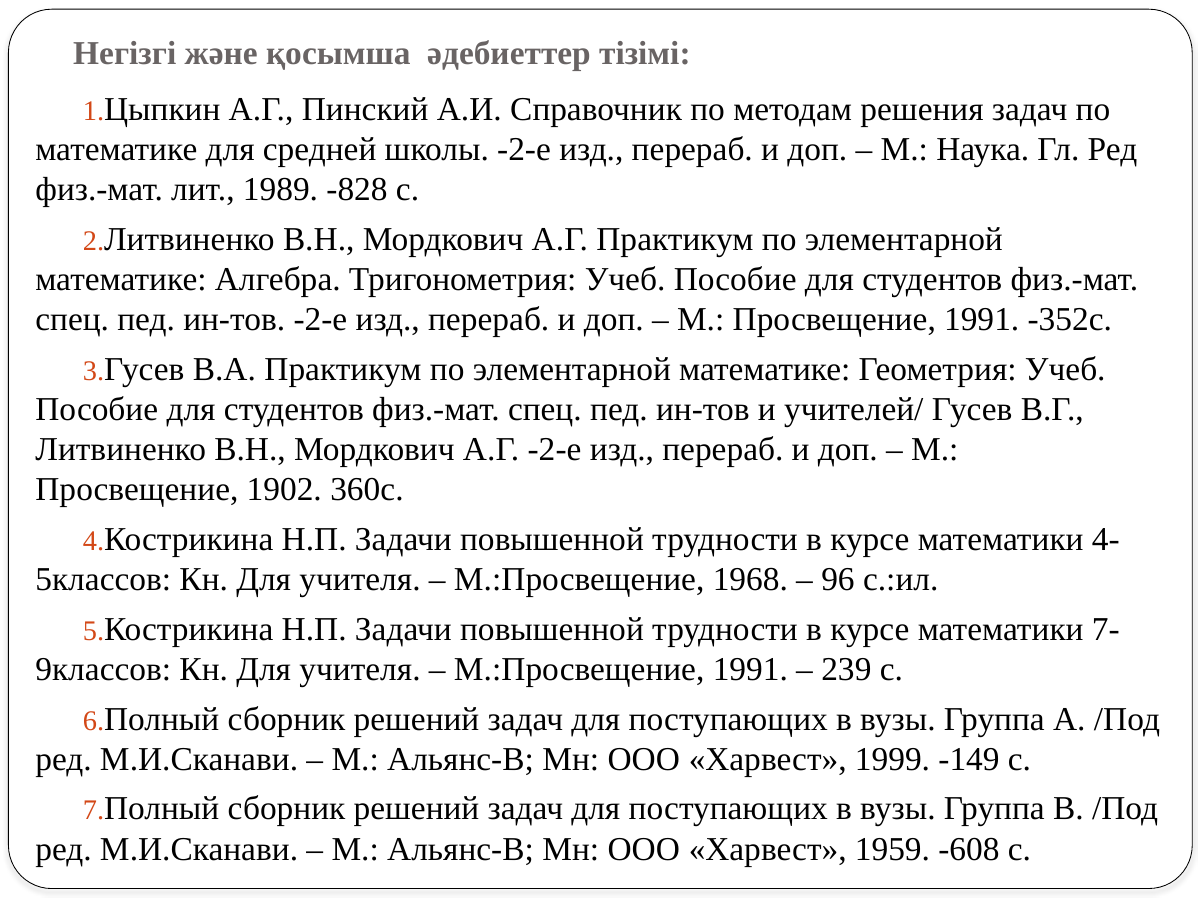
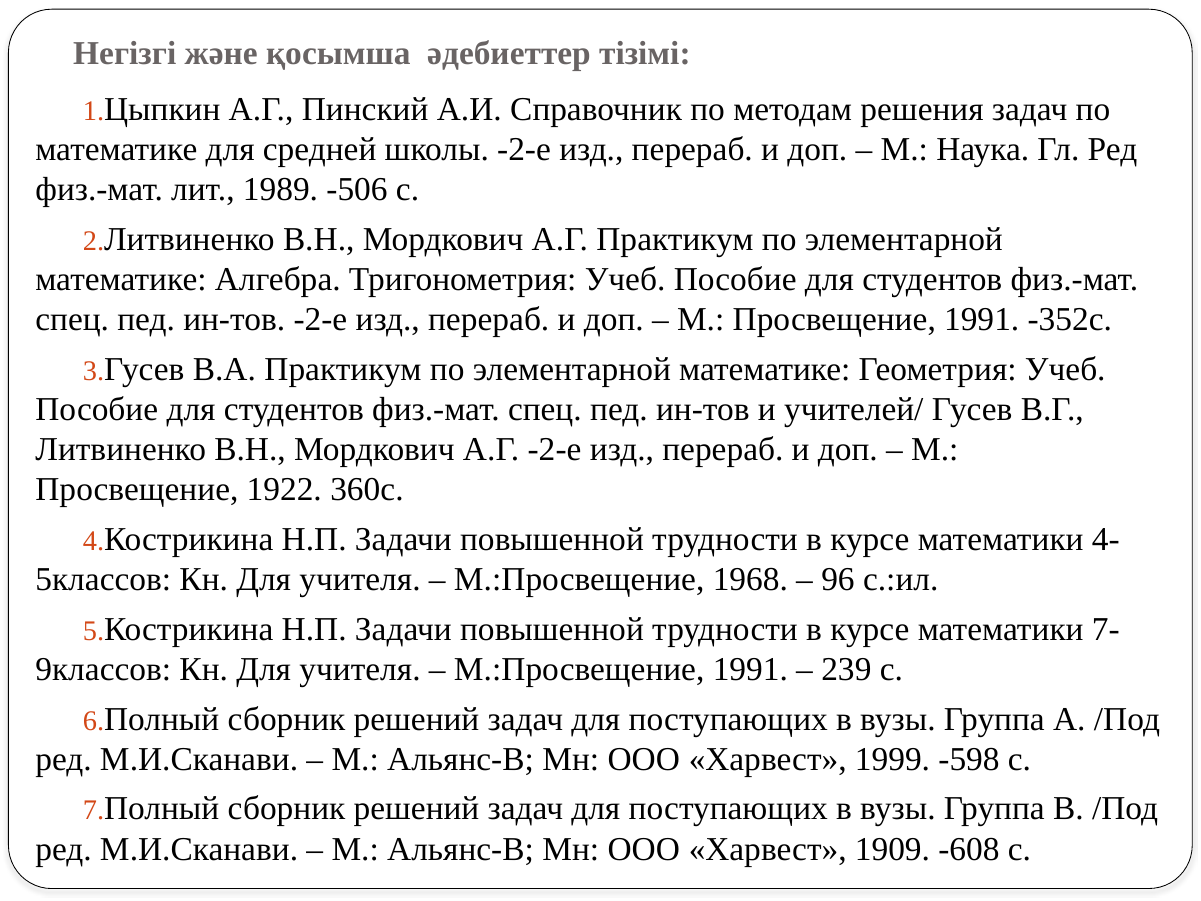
-828: -828 -> -506
1902: 1902 -> 1922
-149: -149 -> -598
1959: 1959 -> 1909
